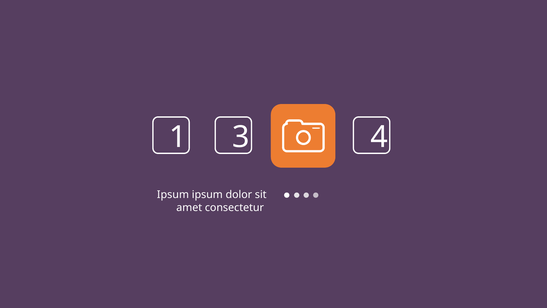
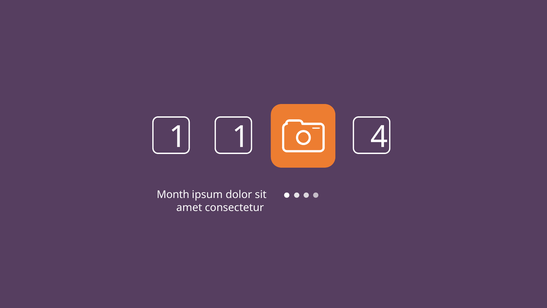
1 3: 3 -> 1
Ipsum at (173, 195): Ipsum -> Month
